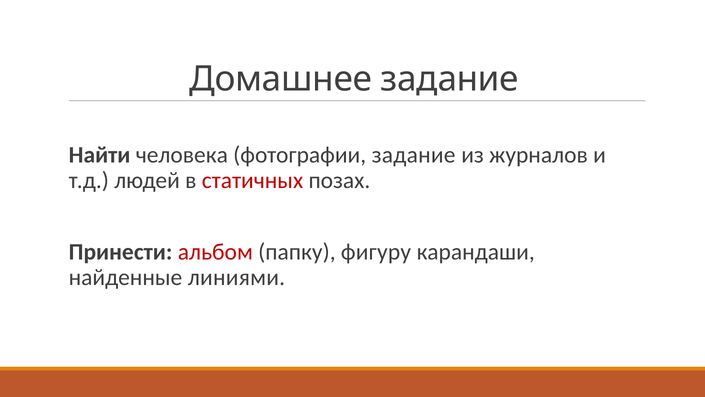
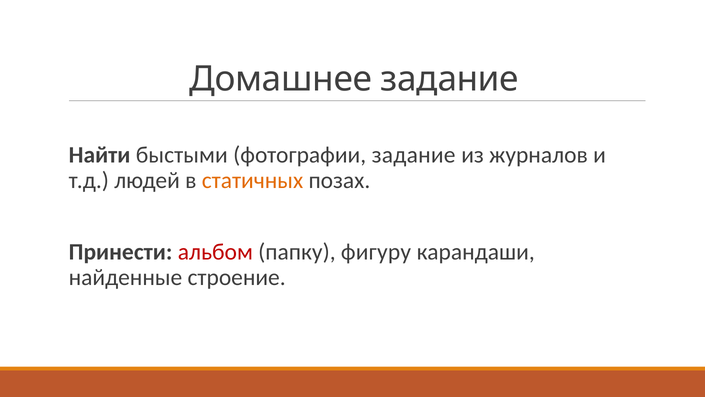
человека: человека -> быстыми
статичных colour: red -> orange
линиями: линиями -> строение
